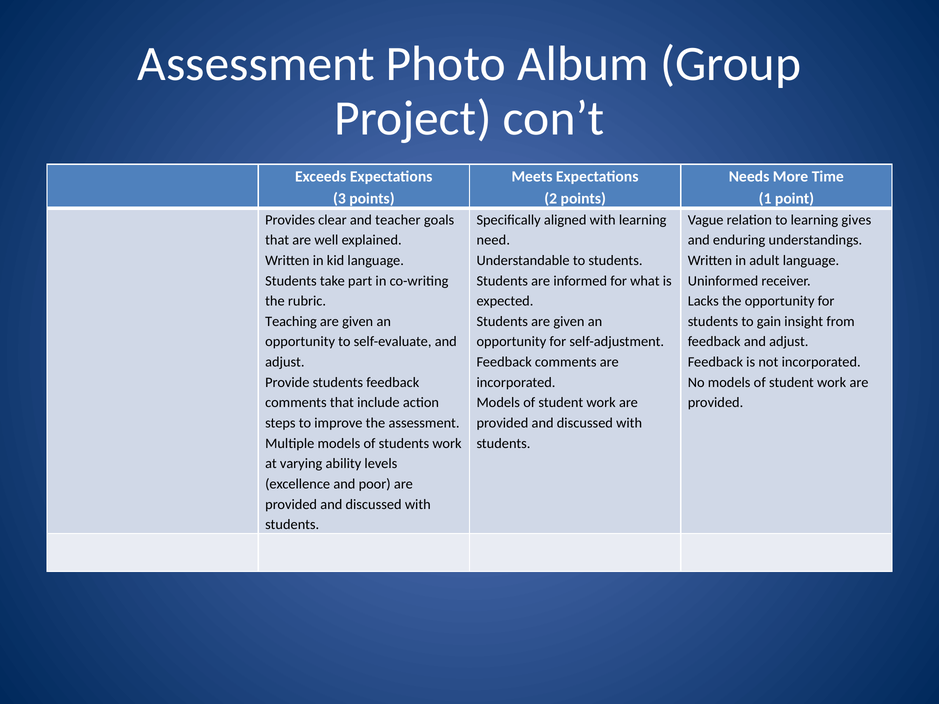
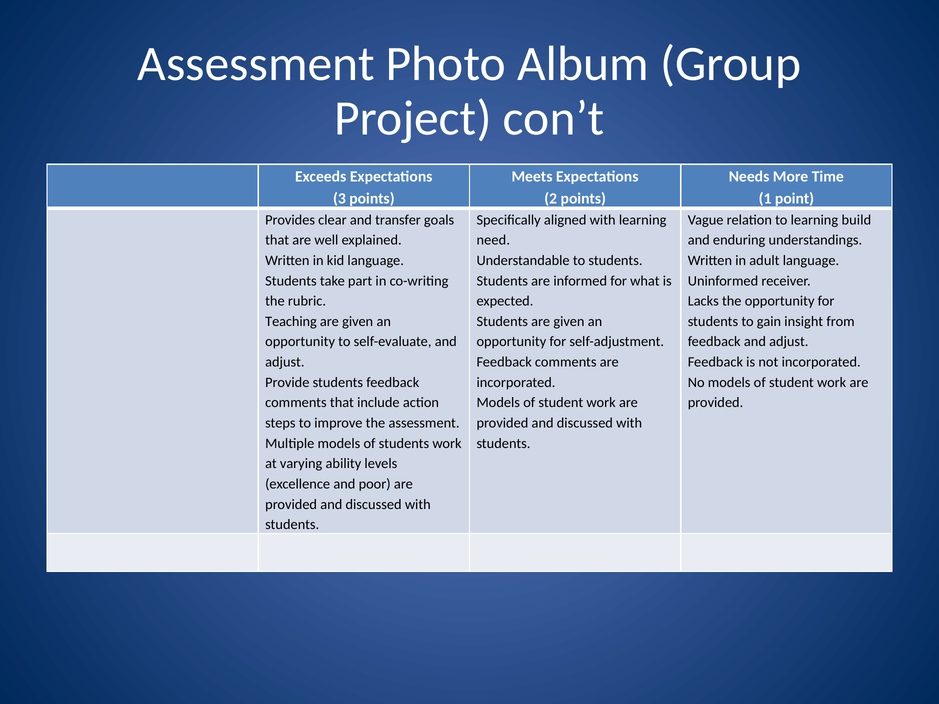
teacher: teacher -> transfer
gives: gives -> build
